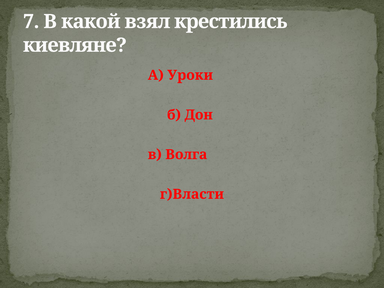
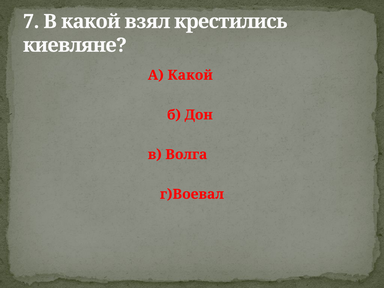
А Уроки: Уроки -> Какой
г)Власти: г)Власти -> г)Воевал
